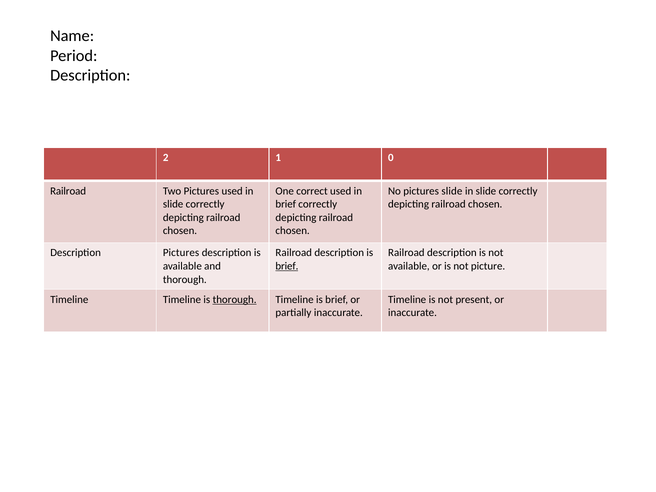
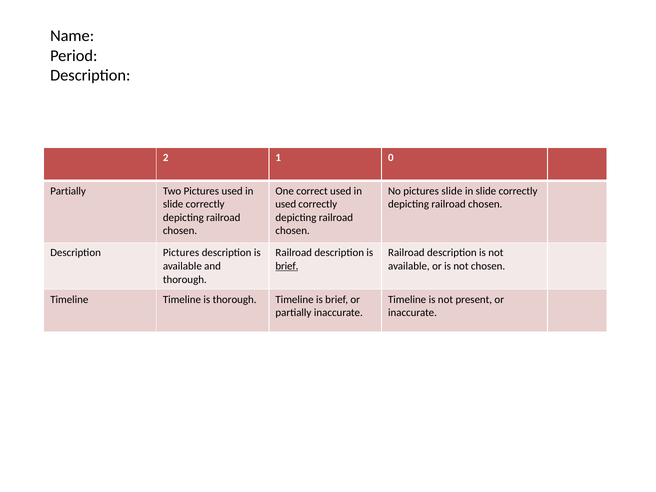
Railroad at (68, 191): Railroad -> Partially
brief at (286, 204): brief -> used
not picture: picture -> chosen
thorough at (235, 299) underline: present -> none
